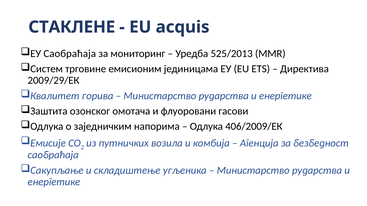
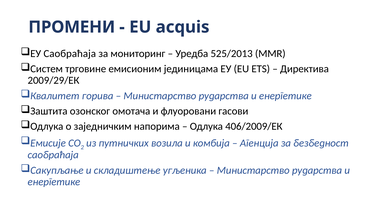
СТАКЛЕНЕ: СТАКЛЕНЕ -> ПРОМЕНИ
